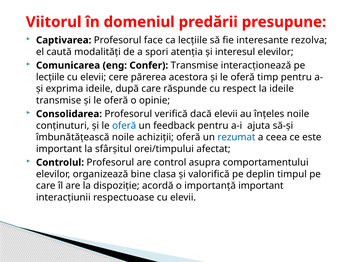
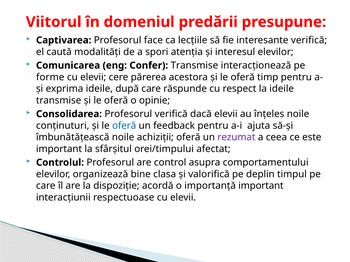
interesante rezolva: rezolva -> verifică
lecțiile at (50, 77): lecțiile -> forme
rezumat colour: blue -> purple
